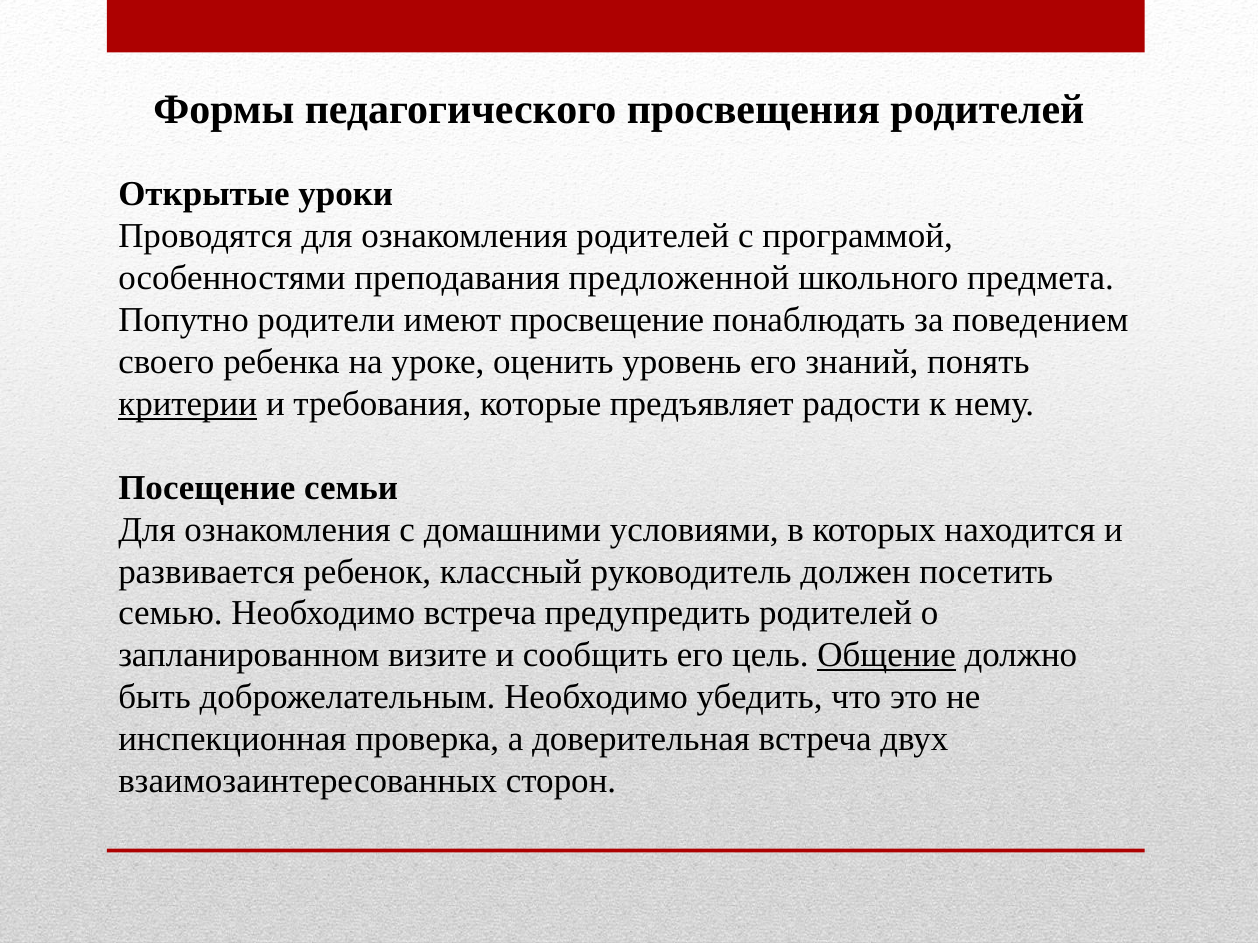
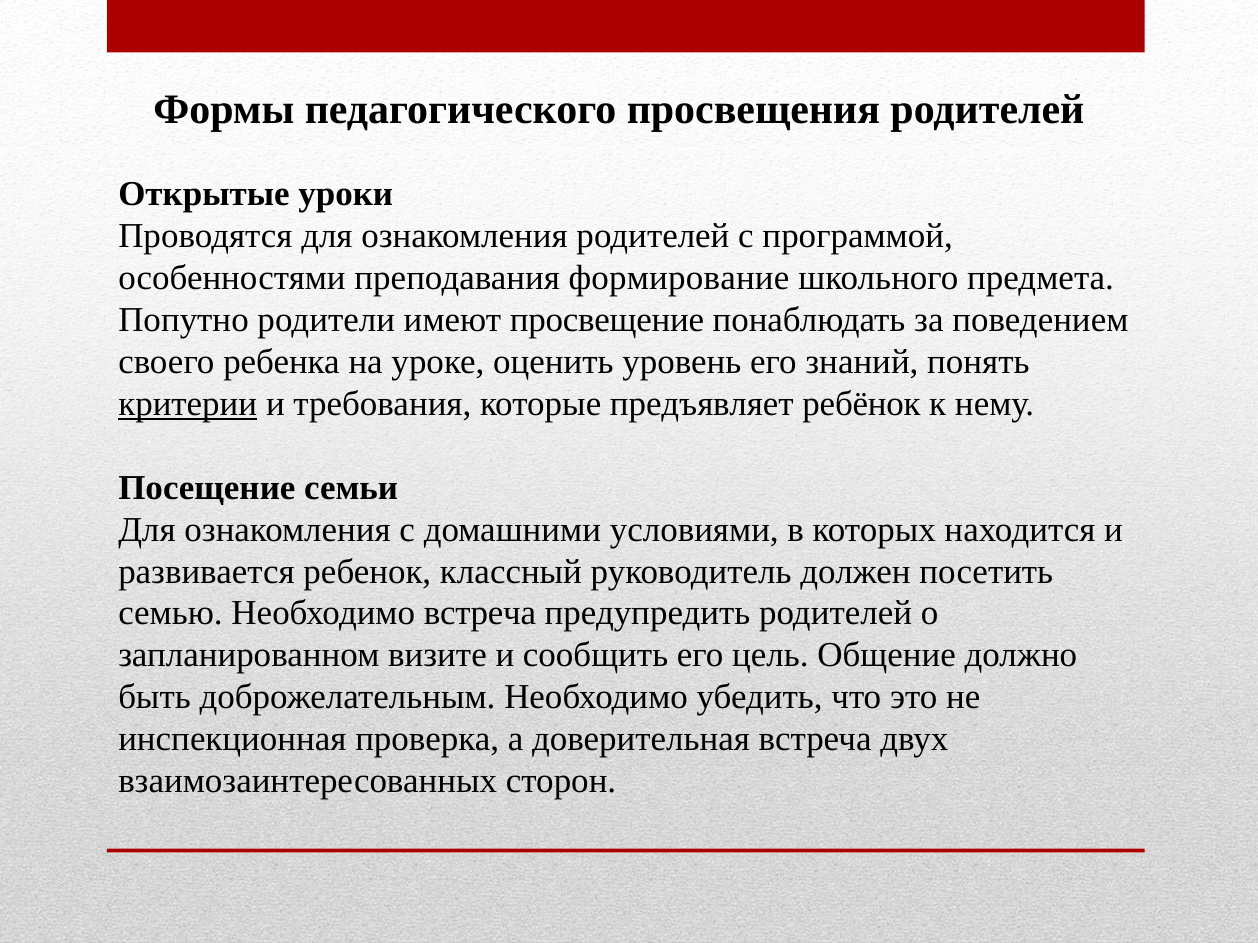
предложенной: предложенной -> формирование
радости: радости -> ребёнок
Общение underline: present -> none
